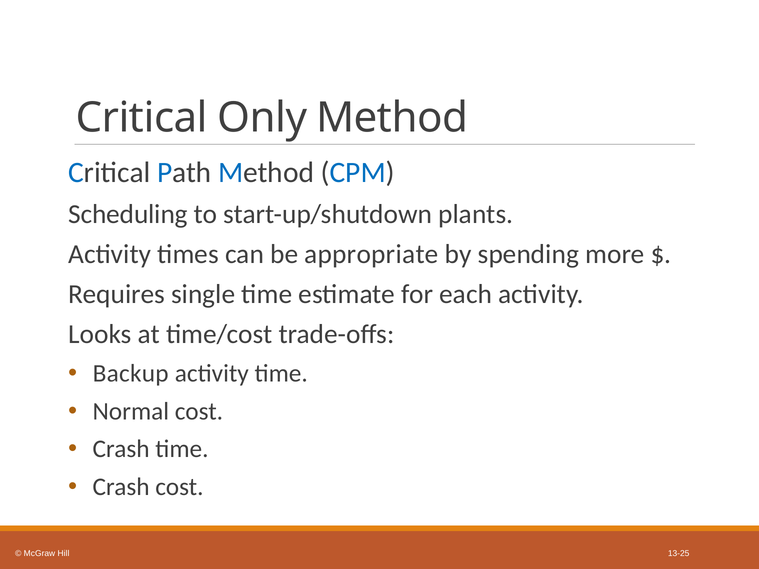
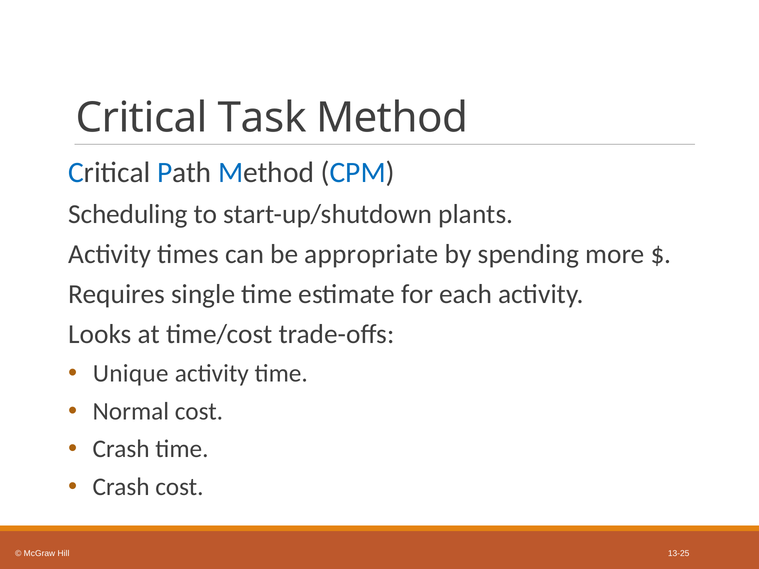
Only: Only -> Task
Backup: Backup -> Unique
